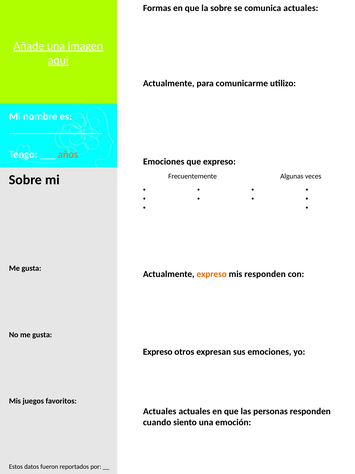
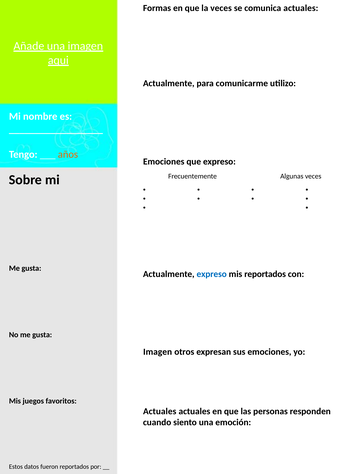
la sobre: sobre -> veces
expreso at (212, 274) colour: orange -> blue
mis responden: responden -> reportados
Expreso at (158, 351): Expreso -> Imagen
